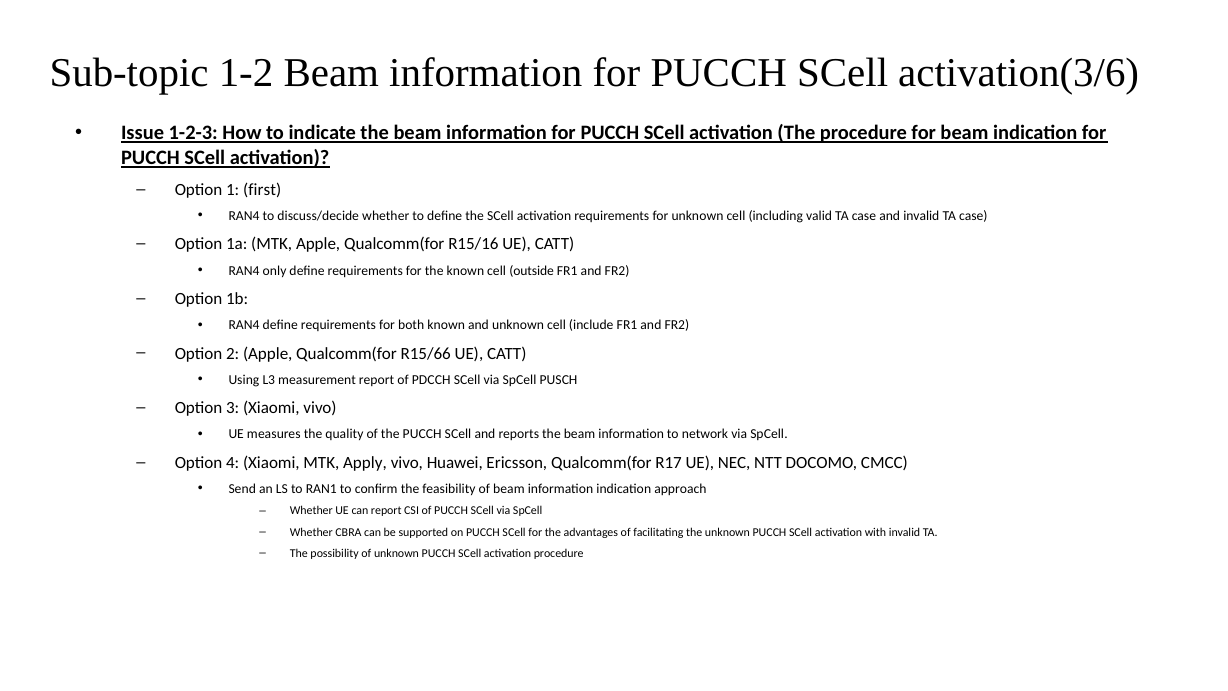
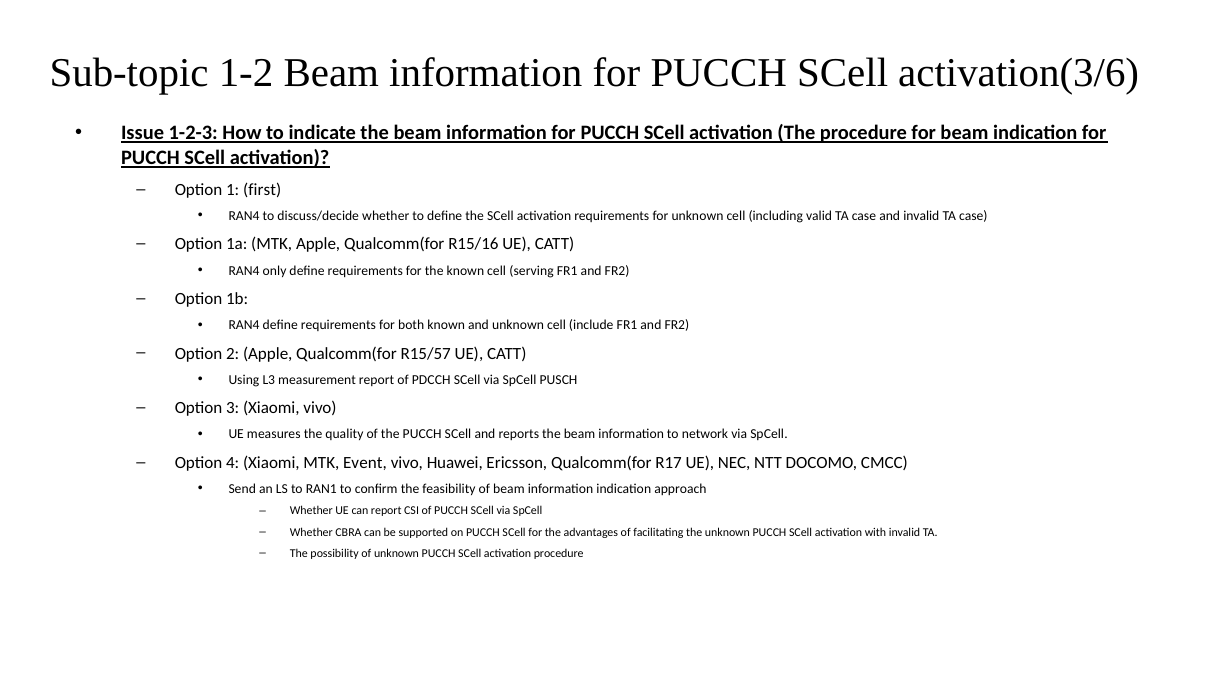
outside: outside -> serving
R15/66: R15/66 -> R15/57
Apply: Apply -> Event
